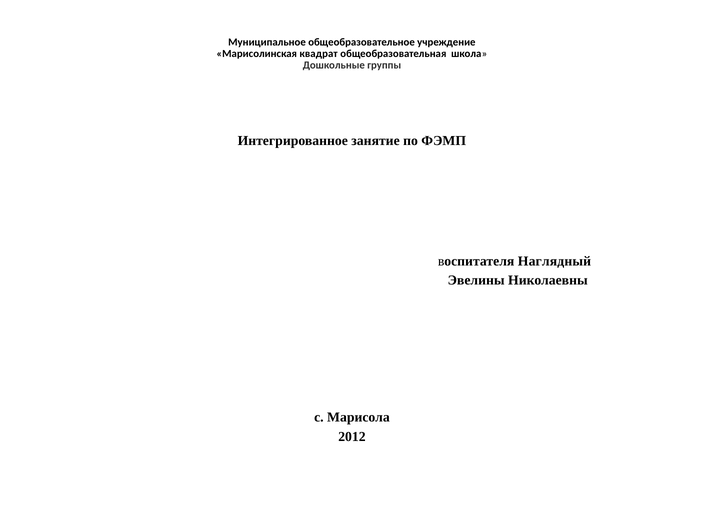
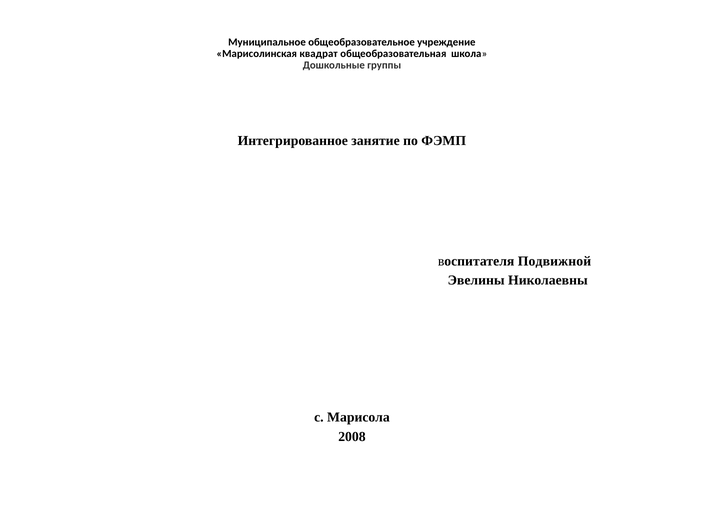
Наглядный: Наглядный -> Подвижной
2012: 2012 -> 2008
